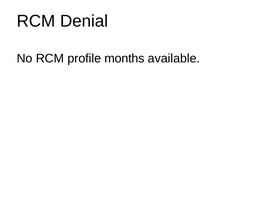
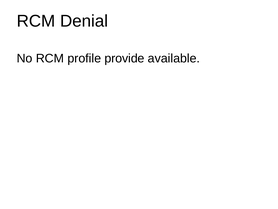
months: months -> provide
